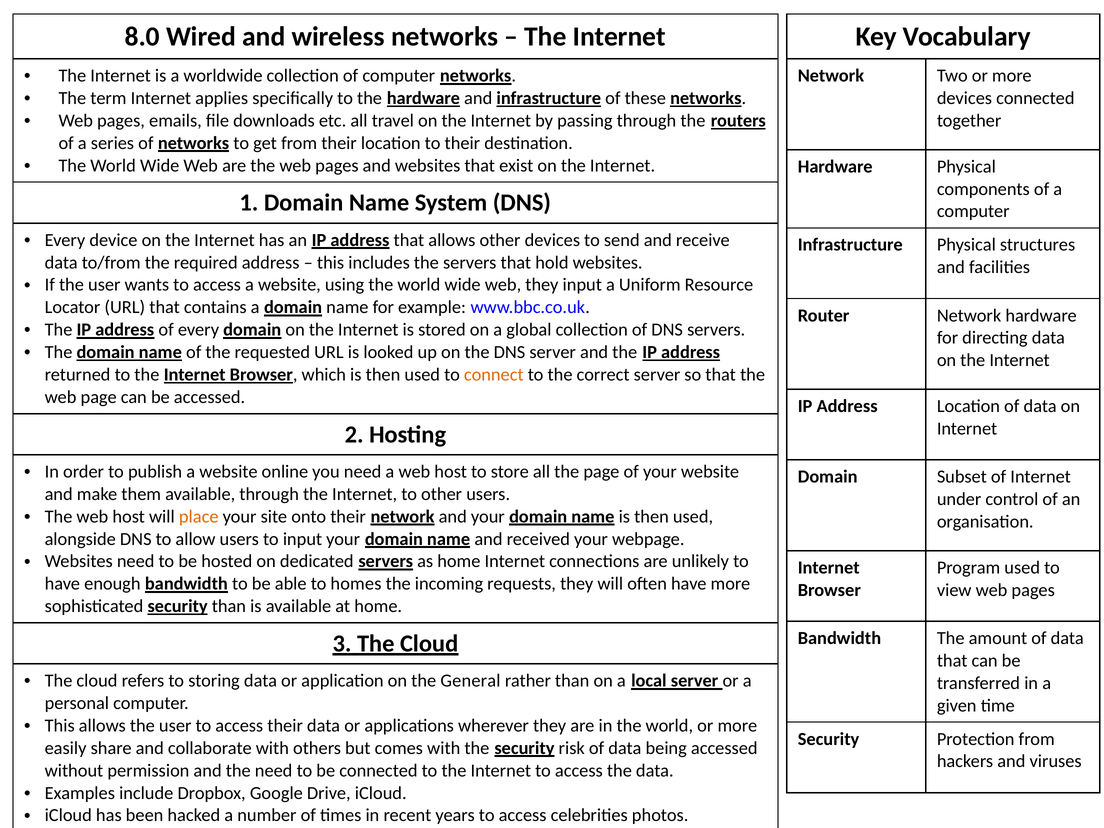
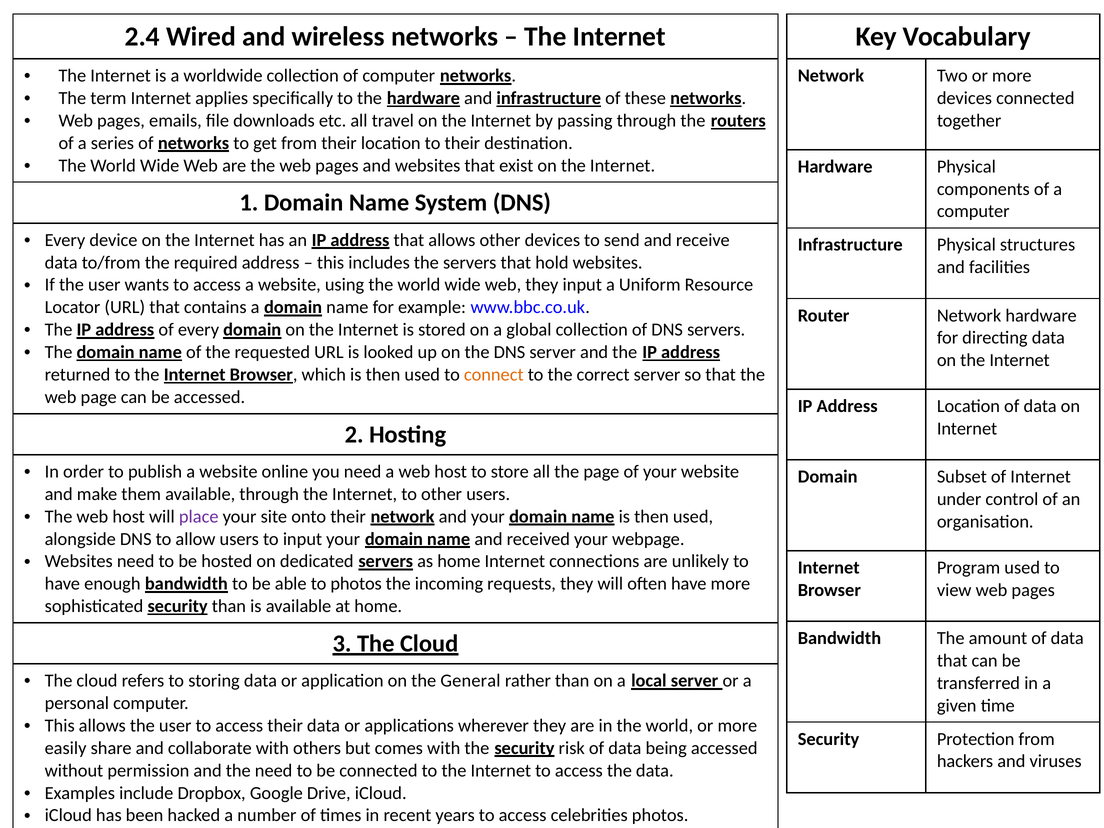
8.0: 8.0 -> 2.4
place colour: orange -> purple
to homes: homes -> photos
